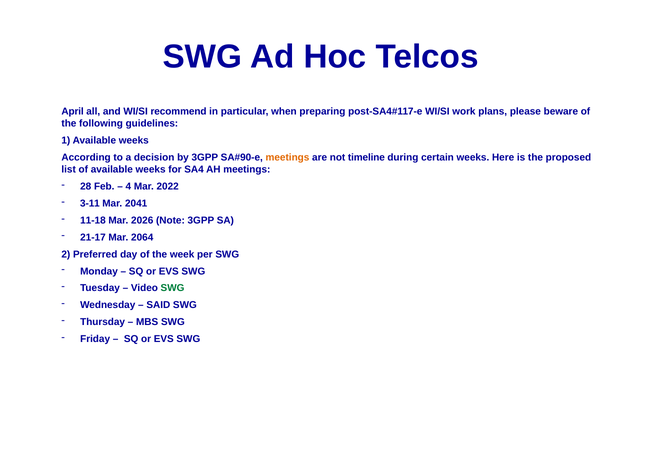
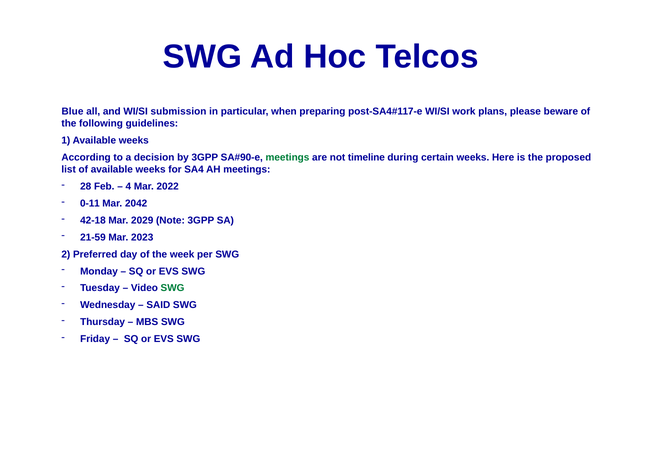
April: April -> Blue
recommend: recommend -> submission
meetings at (287, 158) colour: orange -> green
3-11: 3-11 -> 0-11
2041: 2041 -> 2042
11-18: 11-18 -> 42-18
2026: 2026 -> 2029
21-17: 21-17 -> 21-59
2064: 2064 -> 2023
